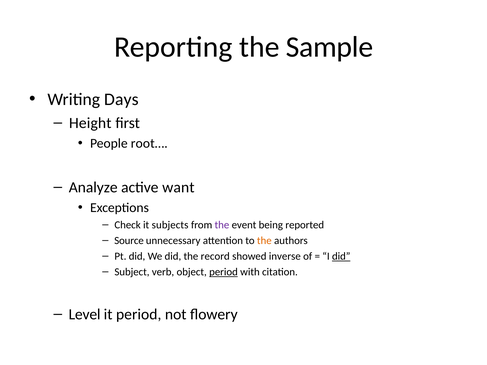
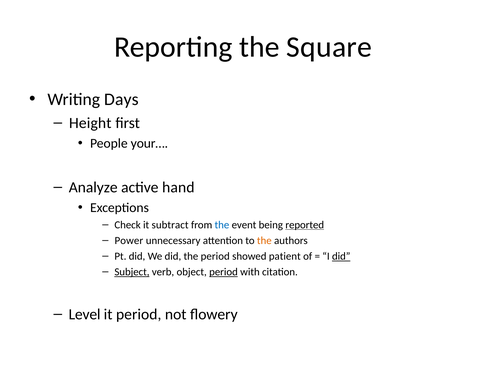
Sample: Sample -> Square
root…: root… -> your…
want: want -> hand
subjects: subjects -> subtract
the at (222, 225) colour: purple -> blue
reported underline: none -> present
Source: Source -> Power
the record: record -> period
inverse: inverse -> patient
Subject underline: none -> present
